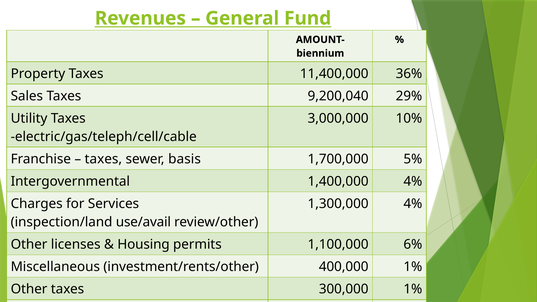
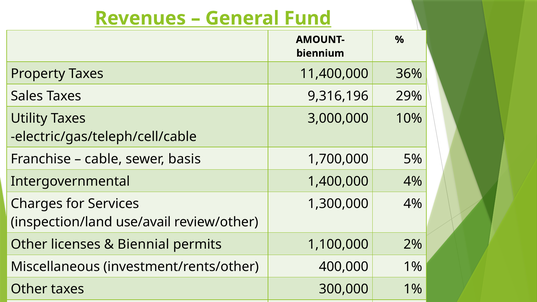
9,200,040: 9,200,040 -> 9,316,196
taxes at (103, 159): taxes -> cable
Housing: Housing -> Biennial
6%: 6% -> 2%
